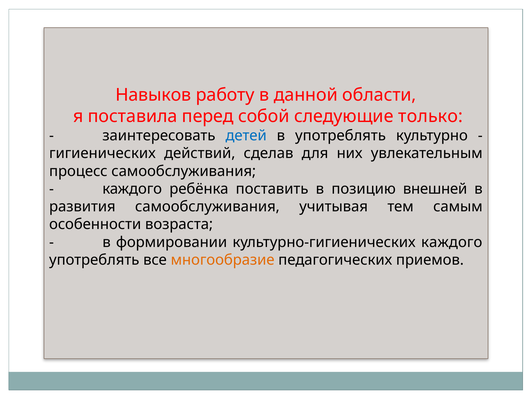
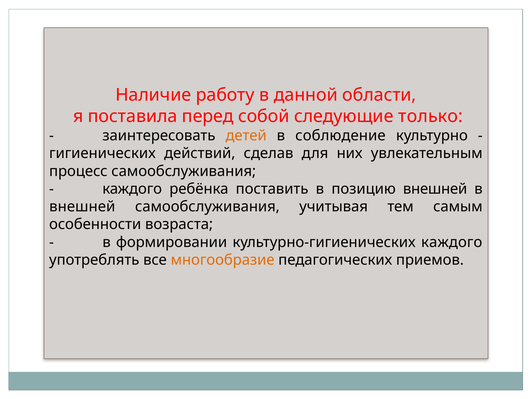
Навыков: Навыков -> Наличие
детей colour: blue -> orange
в употреблять: употреблять -> соблюдение
развития at (82, 207): развития -> внешней
